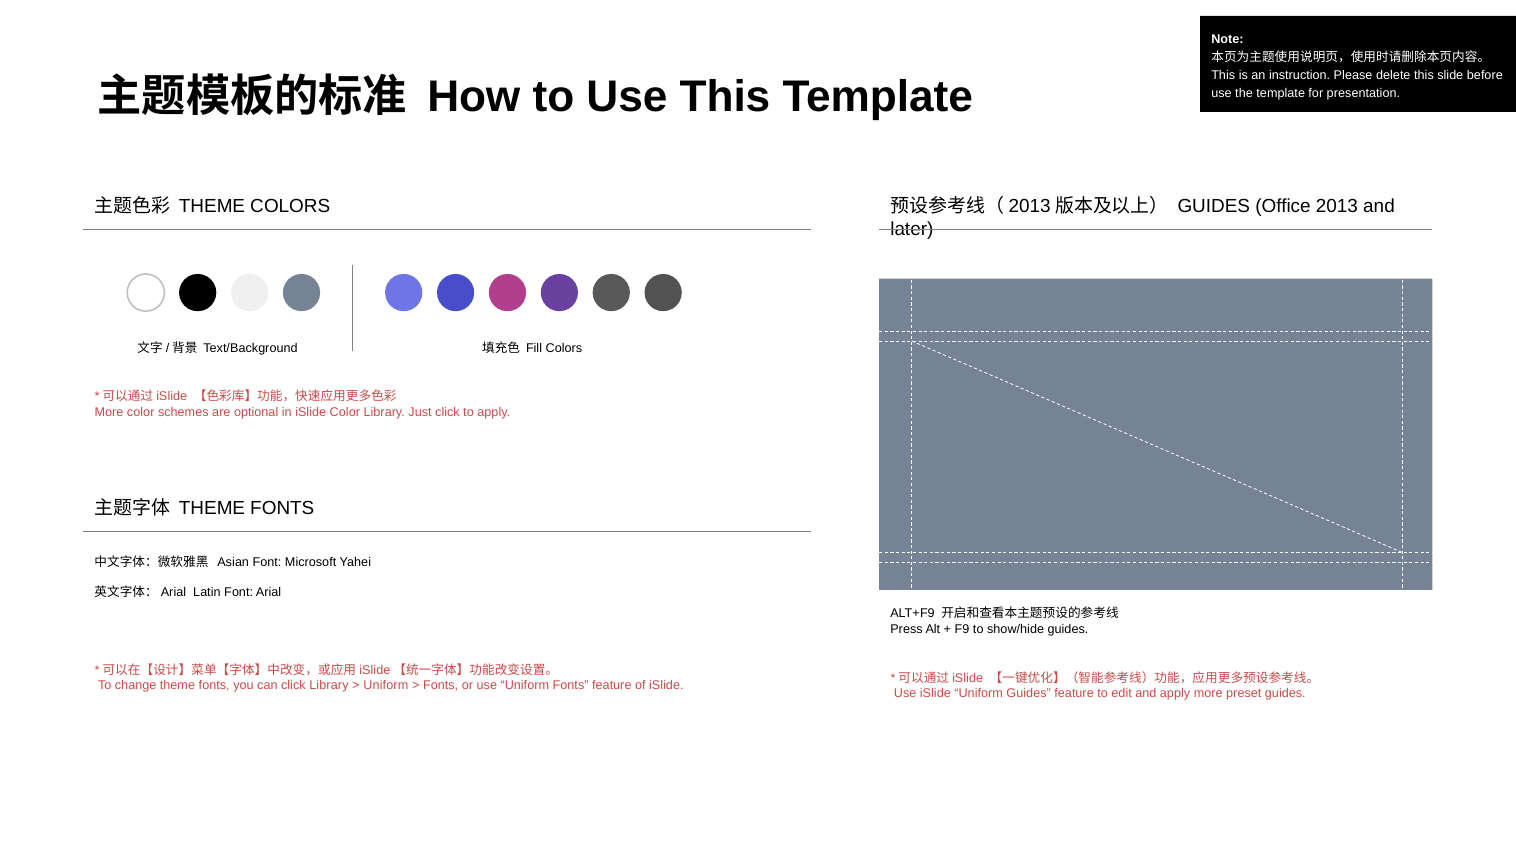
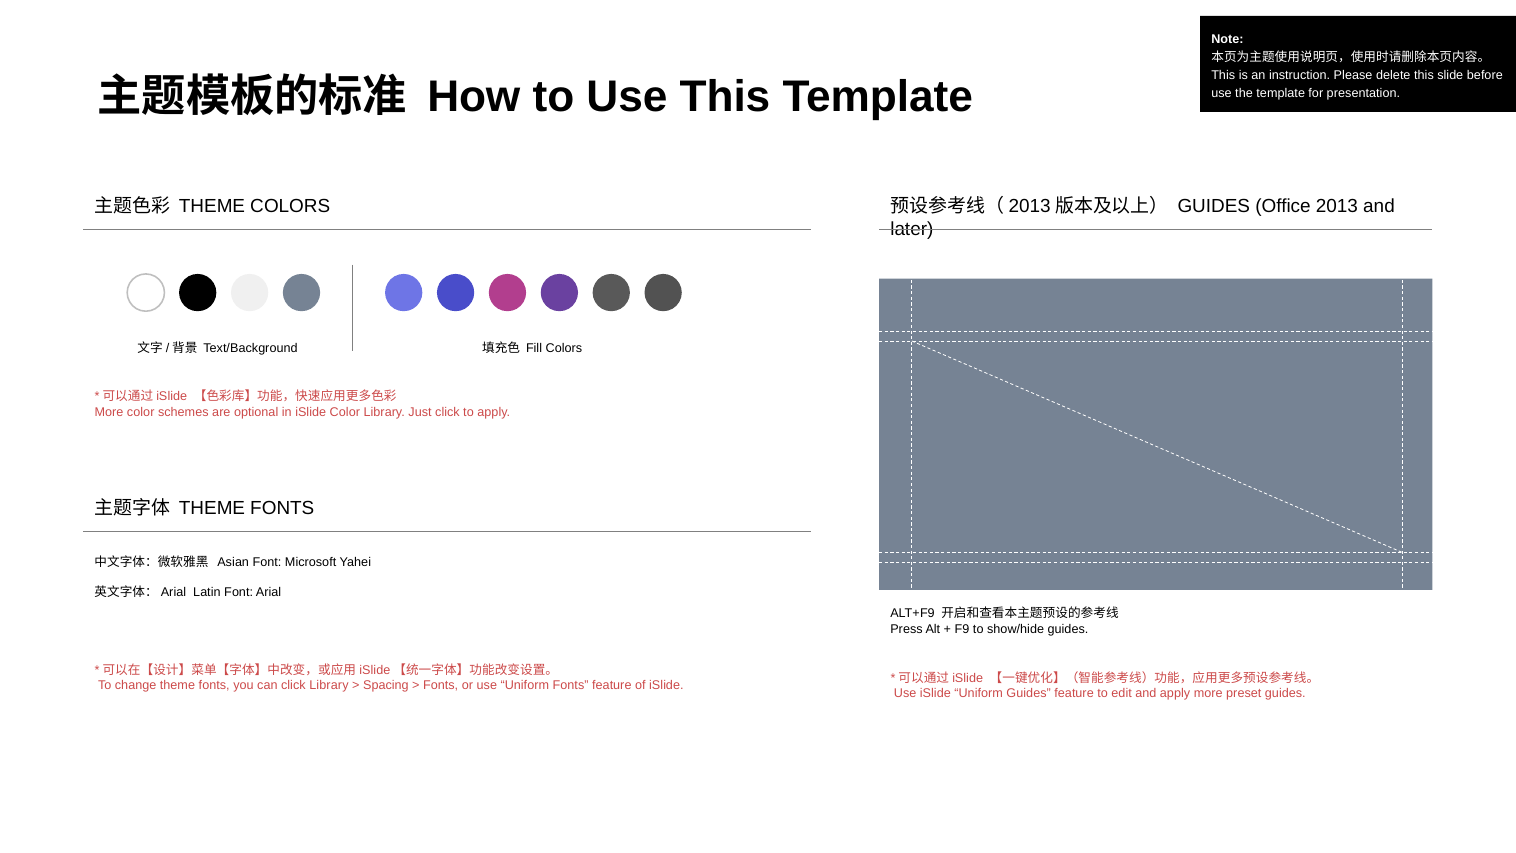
Uniform at (386, 685): Uniform -> Spacing
